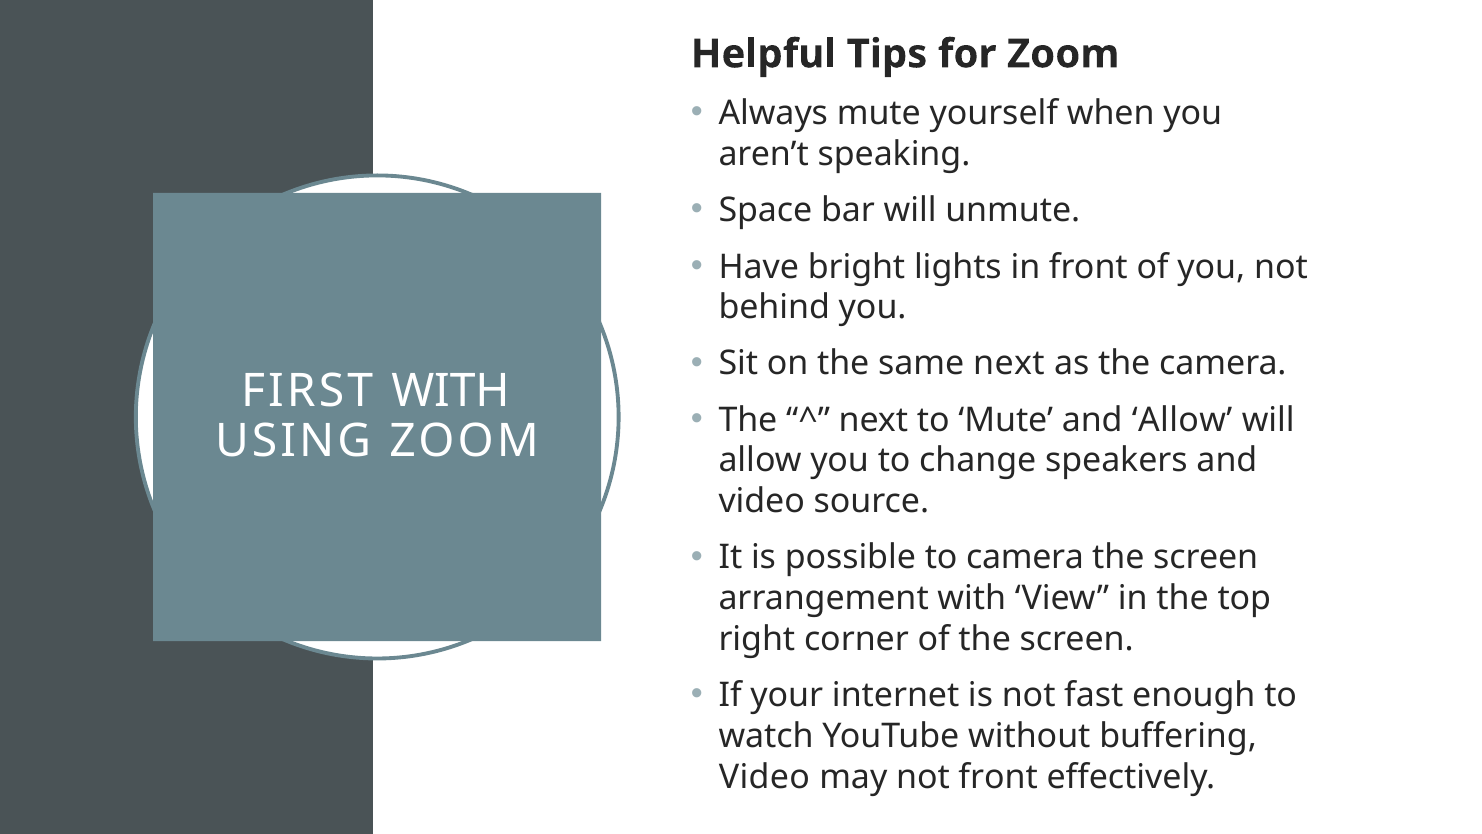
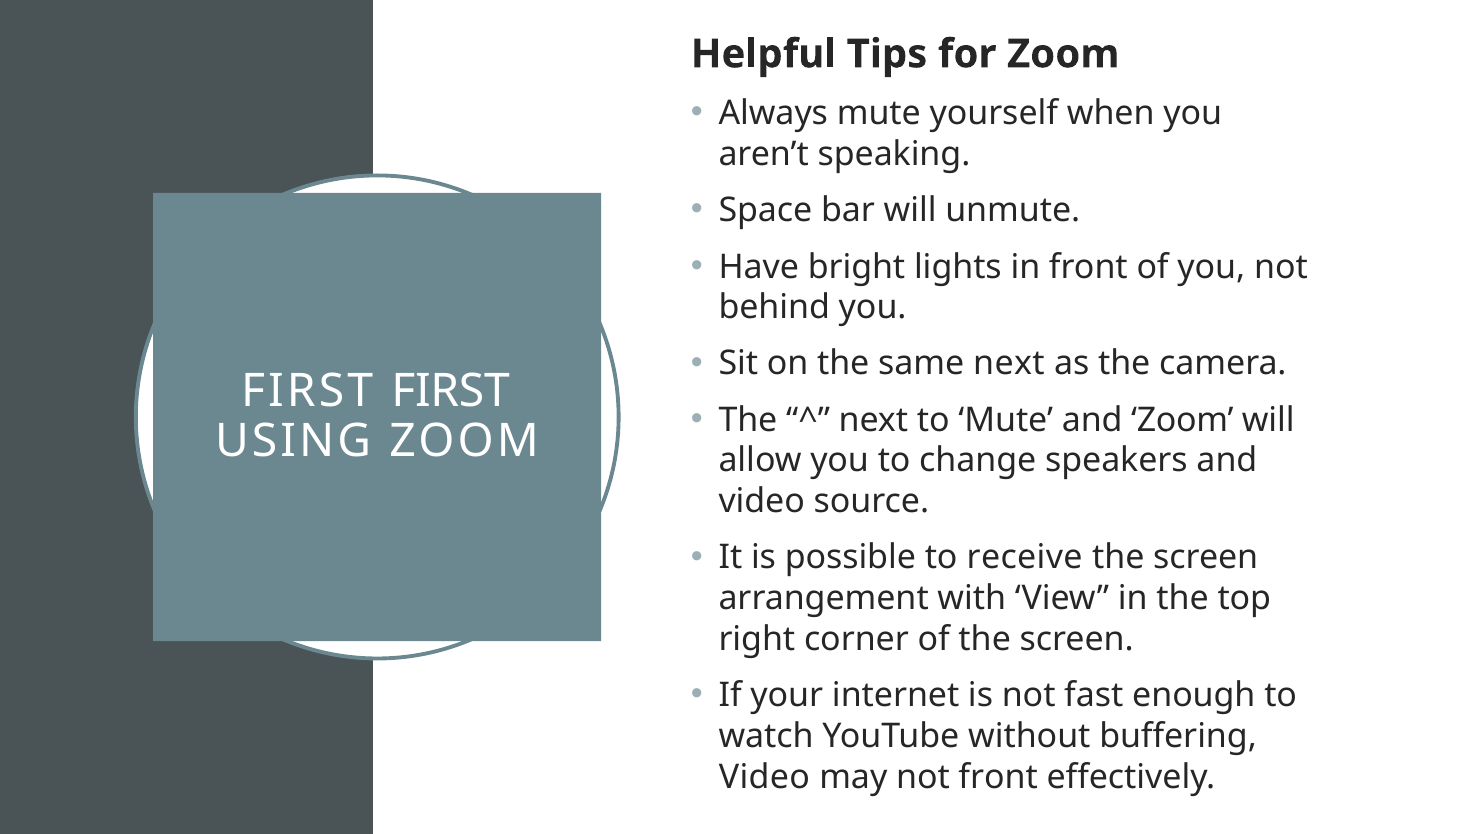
FIRST WITH: WITH -> FIRST
and Allow: Allow -> Zoom
to camera: camera -> receive
